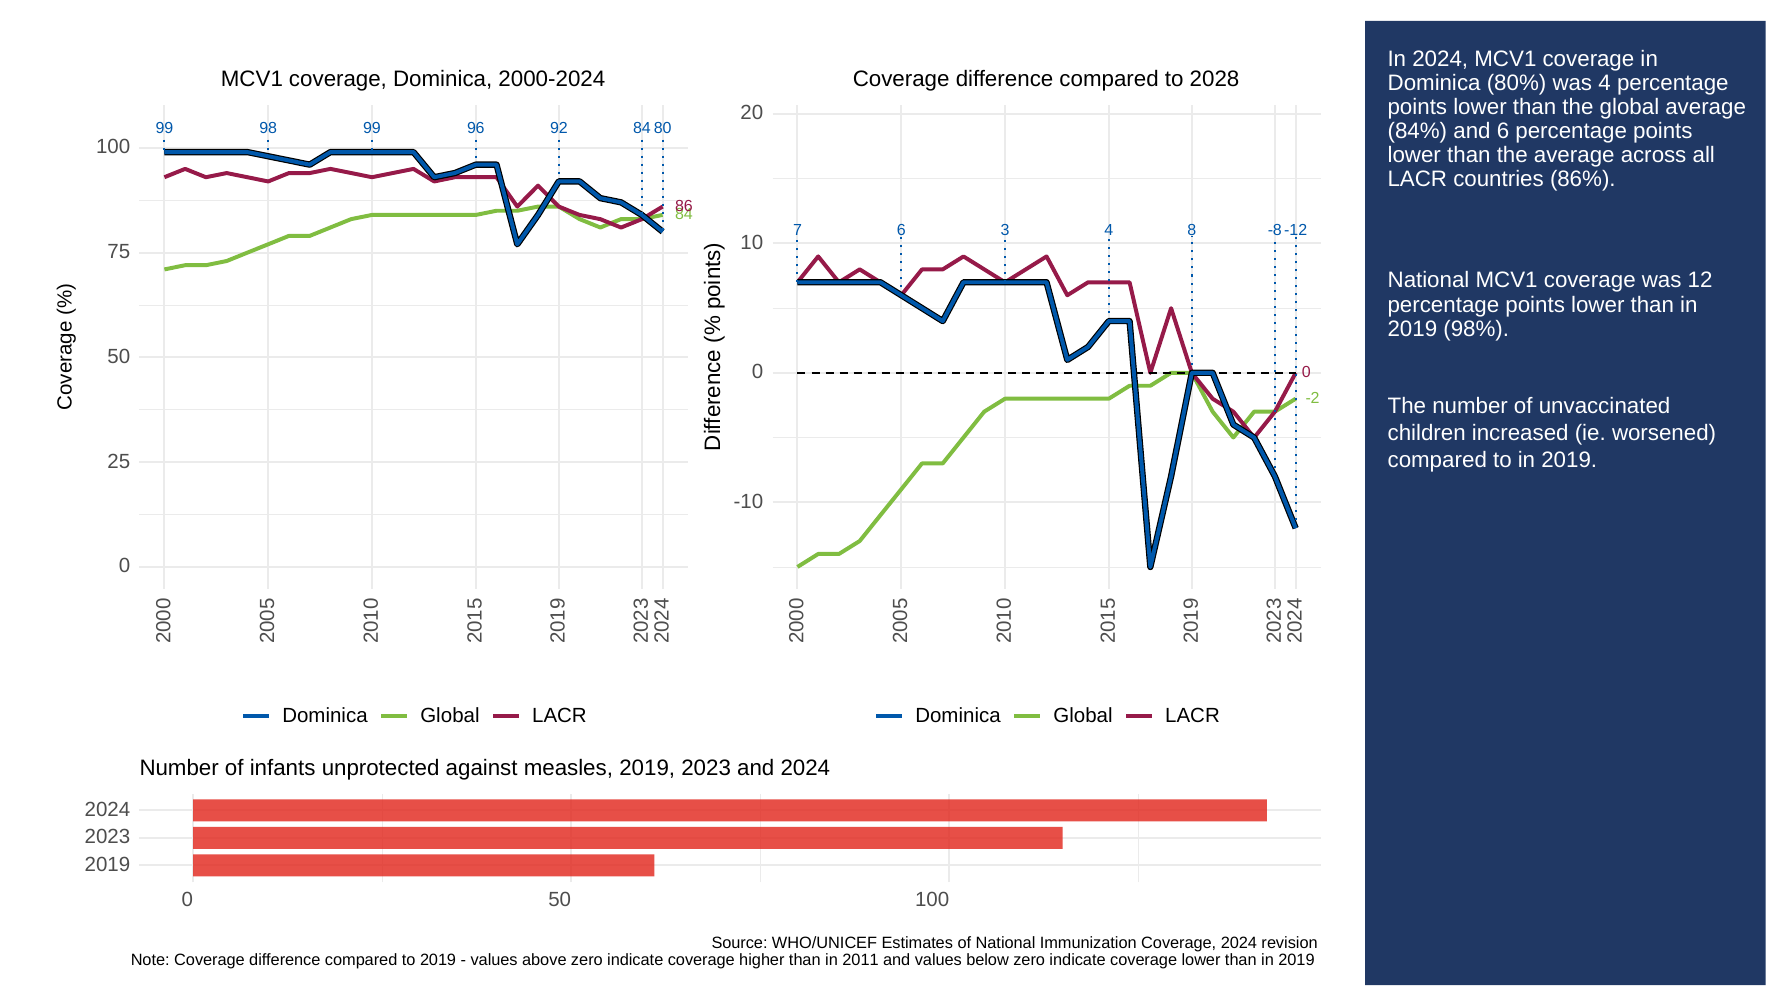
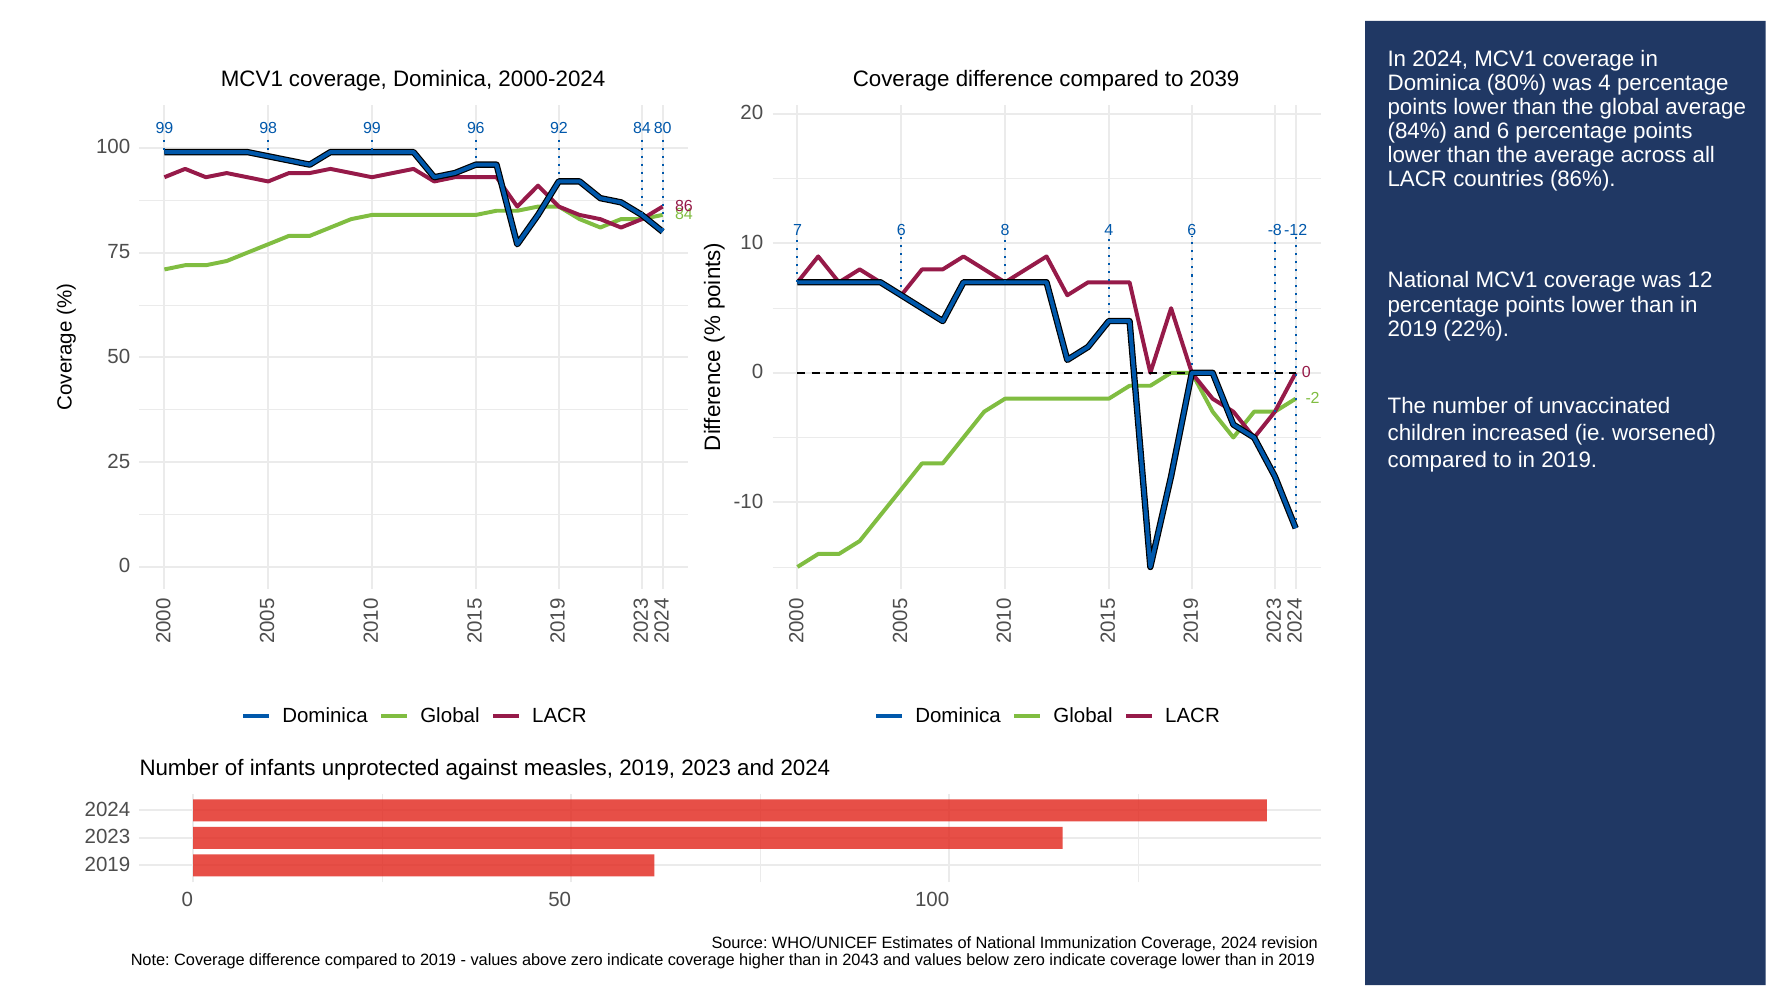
2028: 2028 -> 2039
6 3: 3 -> 8
4 8: 8 -> 6
98%: 98% -> 22%
2011: 2011 -> 2043
